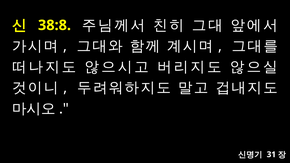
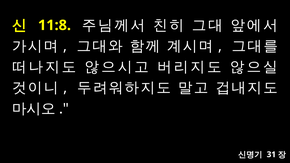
38:8: 38:8 -> 11:8
